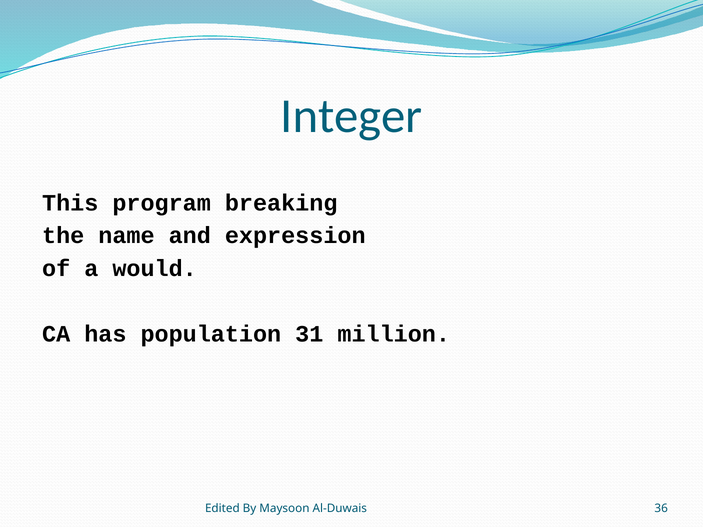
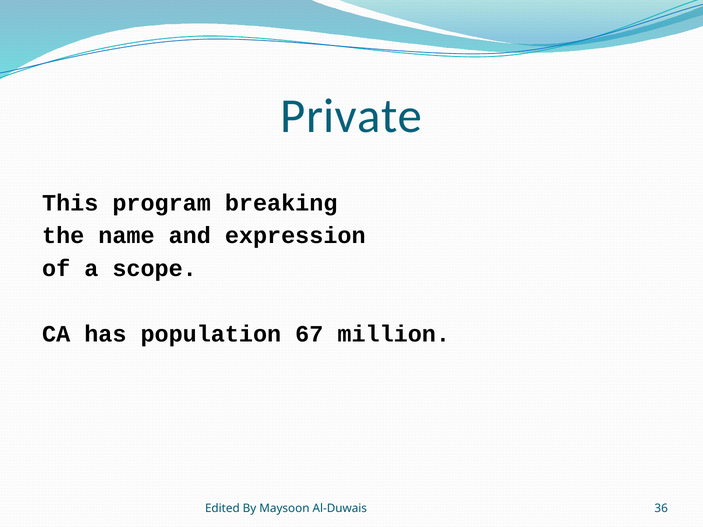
Integer: Integer -> Private
would: would -> scope
31: 31 -> 67
